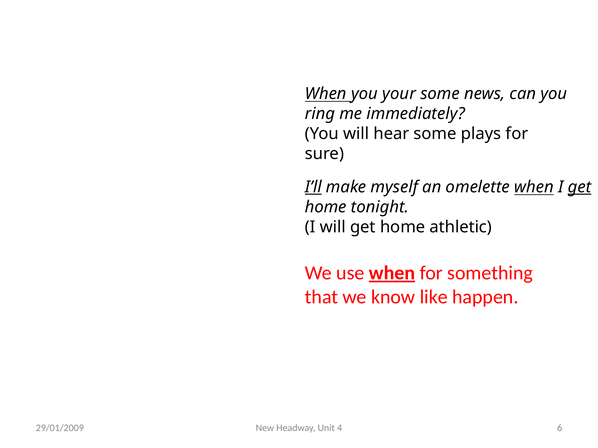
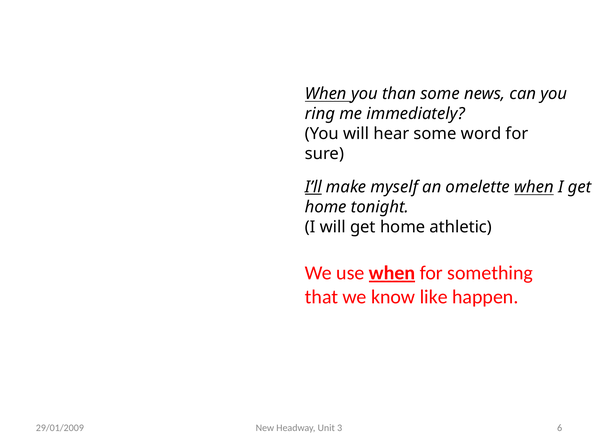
your: your -> than
plays: plays -> word
get at (580, 187) underline: present -> none
4: 4 -> 3
